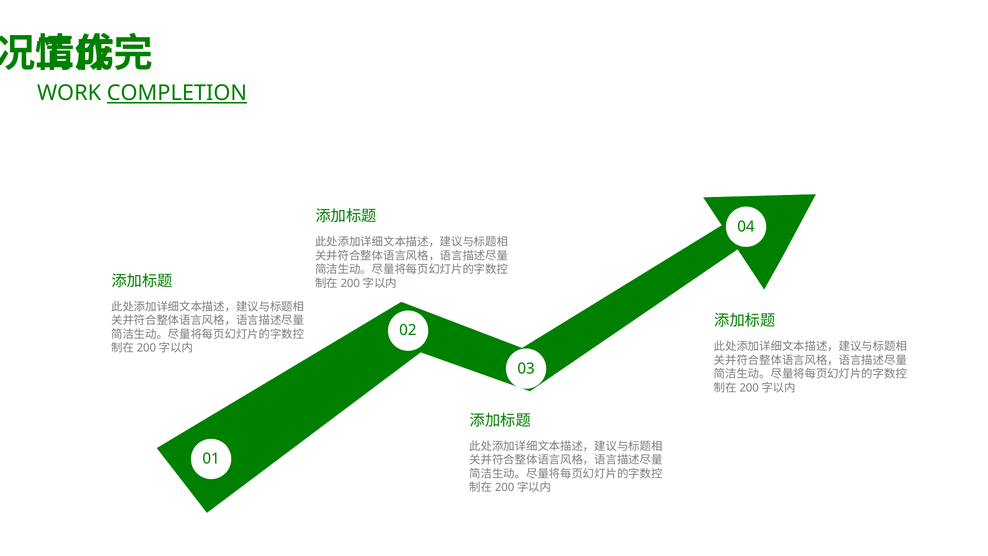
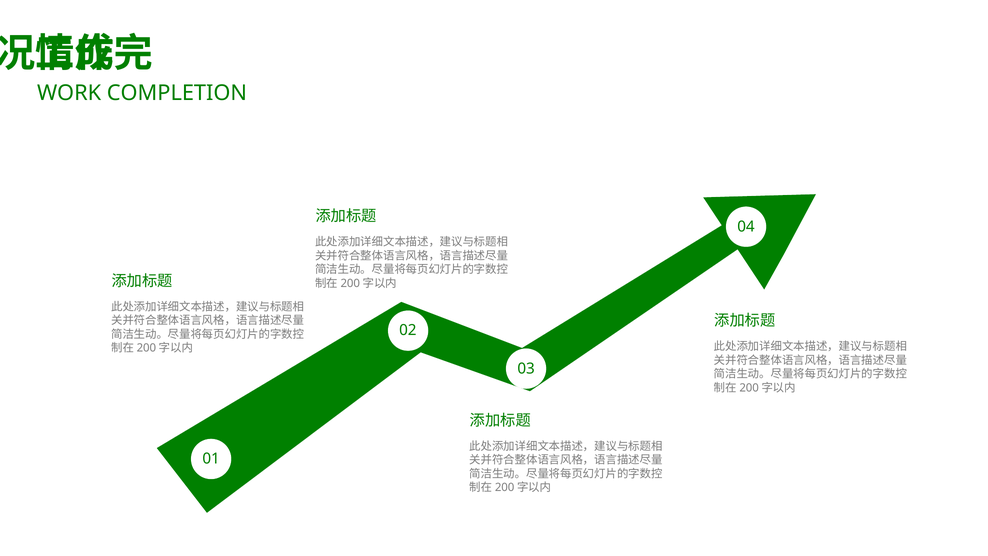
COMPLETION underline: present -> none
